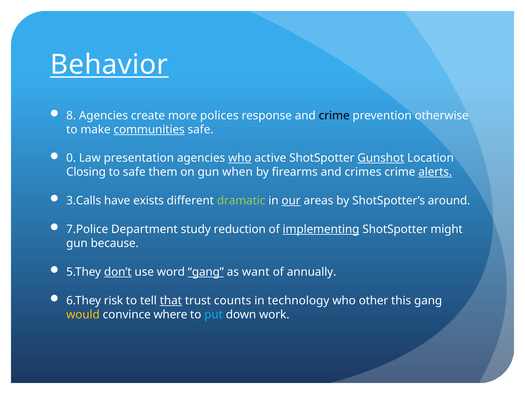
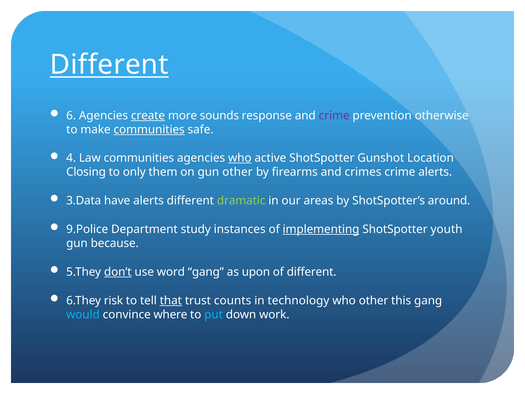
Behavior at (109, 64): Behavior -> Different
8: 8 -> 6
create underline: none -> present
polices: polices -> sounds
crime at (334, 115) colour: black -> purple
0: 0 -> 4
Law presentation: presentation -> communities
Gunshot underline: present -> none
to safe: safe -> only
gun when: when -> other
alerts at (435, 172) underline: present -> none
3.Calls: 3.Calls -> 3.Data
have exists: exists -> alerts
our underline: present -> none
7.Police: 7.Police -> 9.Police
reduction: reduction -> instances
might: might -> youth
gang at (206, 272) underline: present -> none
want: want -> upon
of annually: annually -> different
would colour: yellow -> light blue
